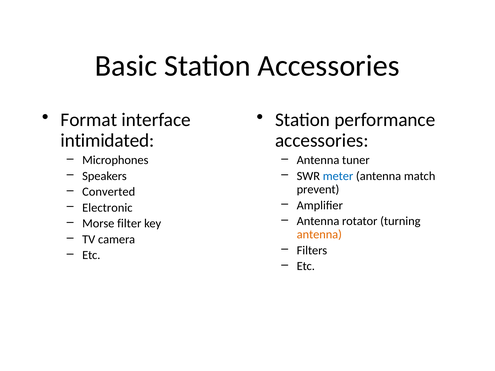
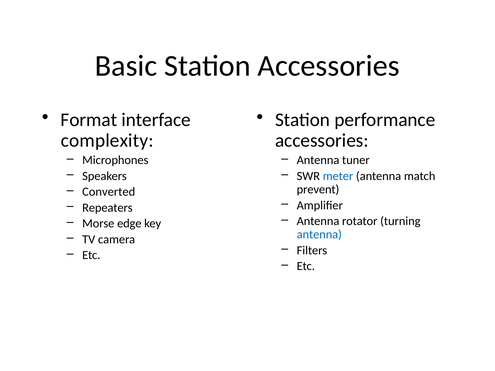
intimidated: intimidated -> complexity
Electronic: Electronic -> Repeaters
filter: filter -> edge
antenna at (319, 235) colour: orange -> blue
